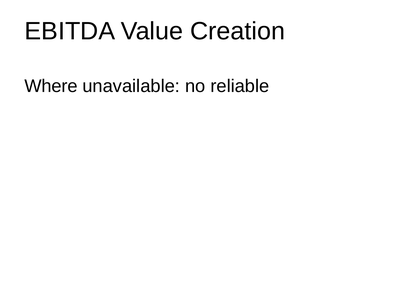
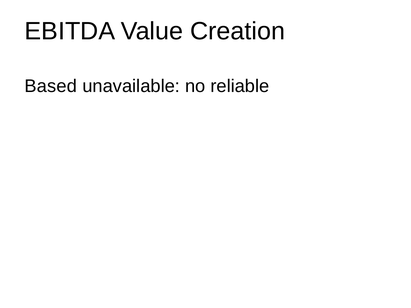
Where: Where -> Based
